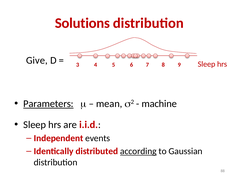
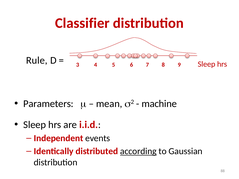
Solutions: Solutions -> Classifier
Give: Give -> Rule
Parameters underline: present -> none
